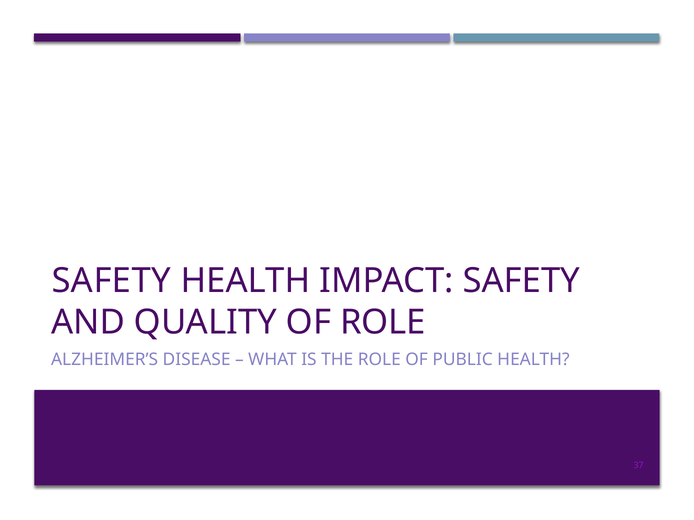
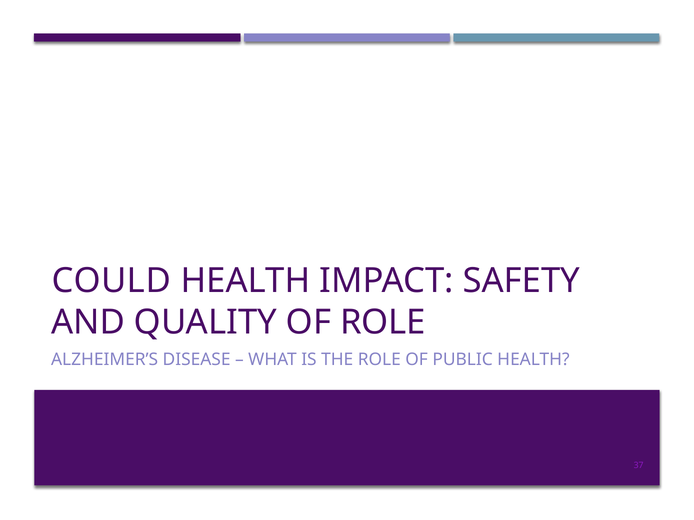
SAFETY at (111, 281): SAFETY -> COULD
